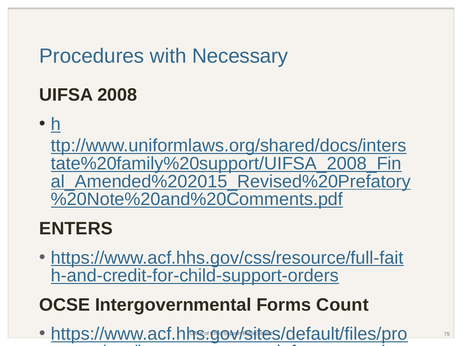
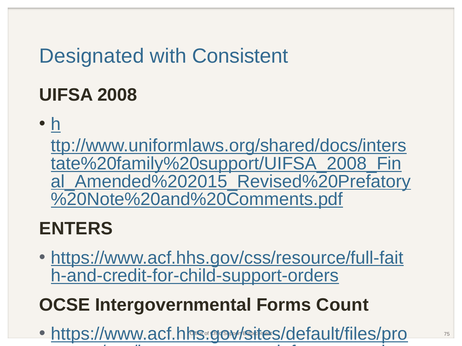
Procedures: Procedures -> Designated
Necessary: Necessary -> Consistent
